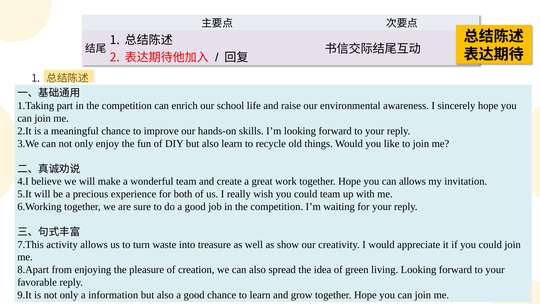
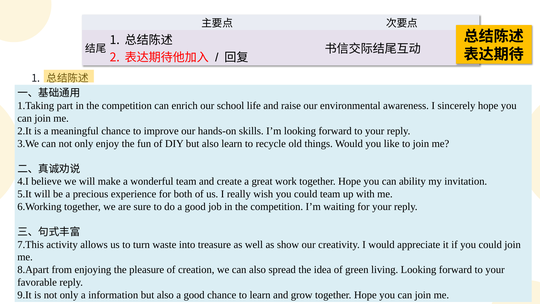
can allows: allows -> ability
